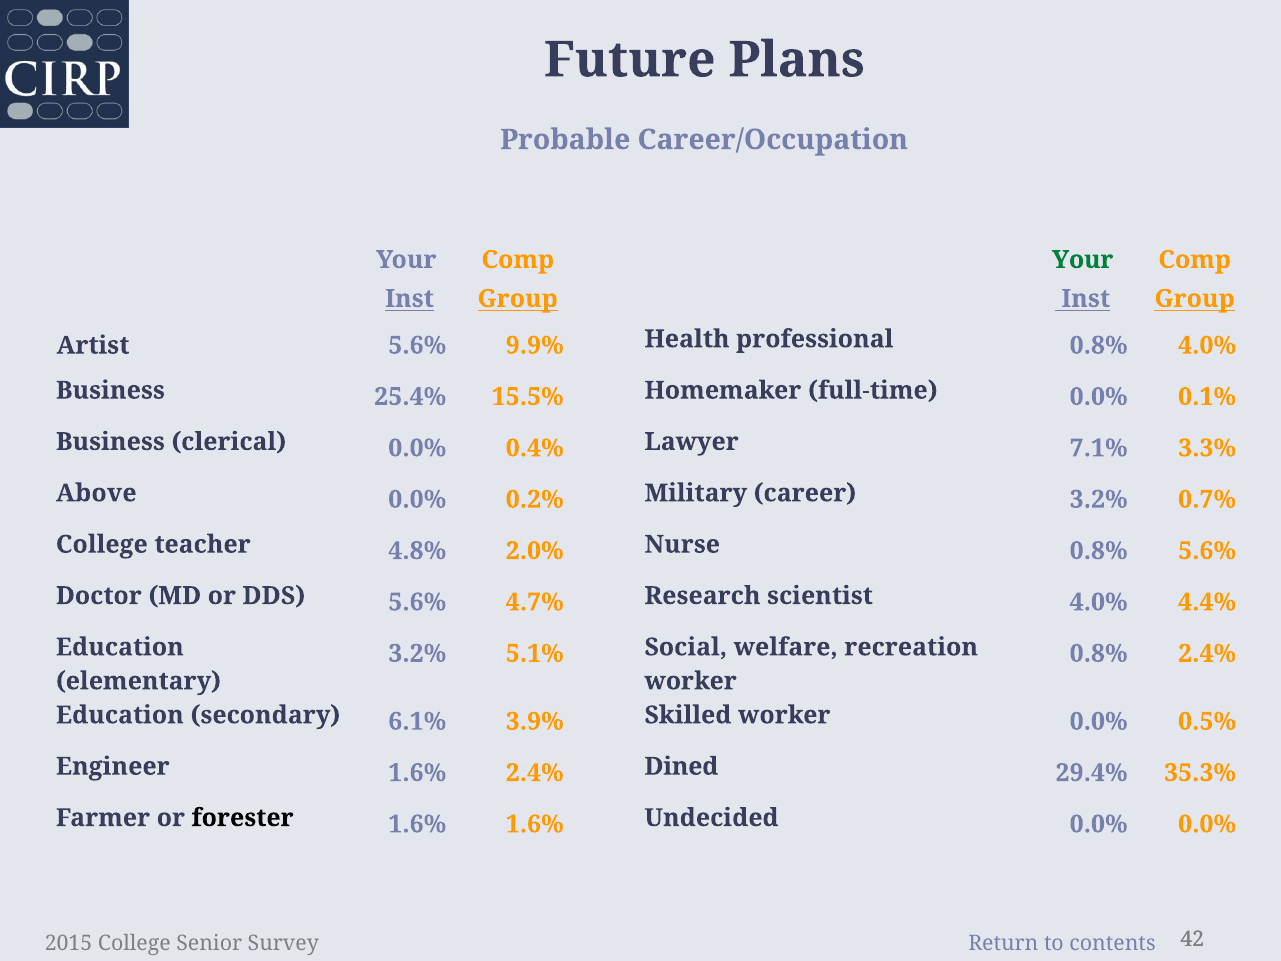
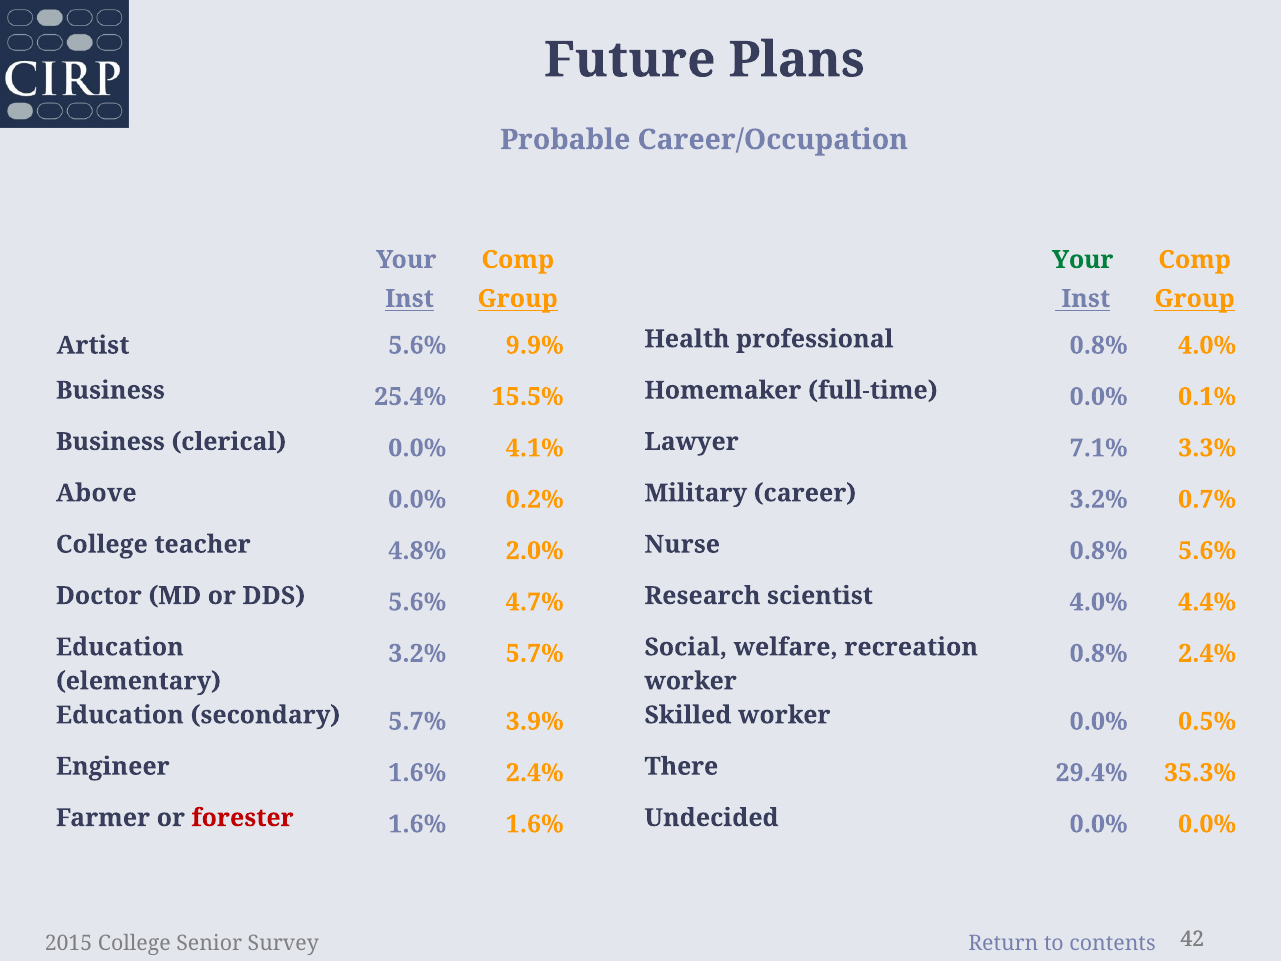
0.4%: 0.4% -> 4.1%
3.2% 5.1%: 5.1% -> 5.7%
secondary 6.1%: 6.1% -> 5.7%
Dined: Dined -> There
forester colour: black -> red
